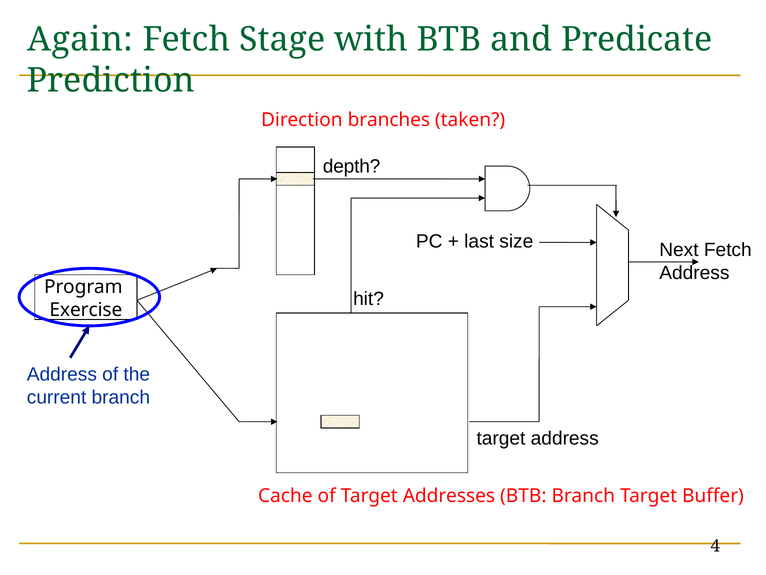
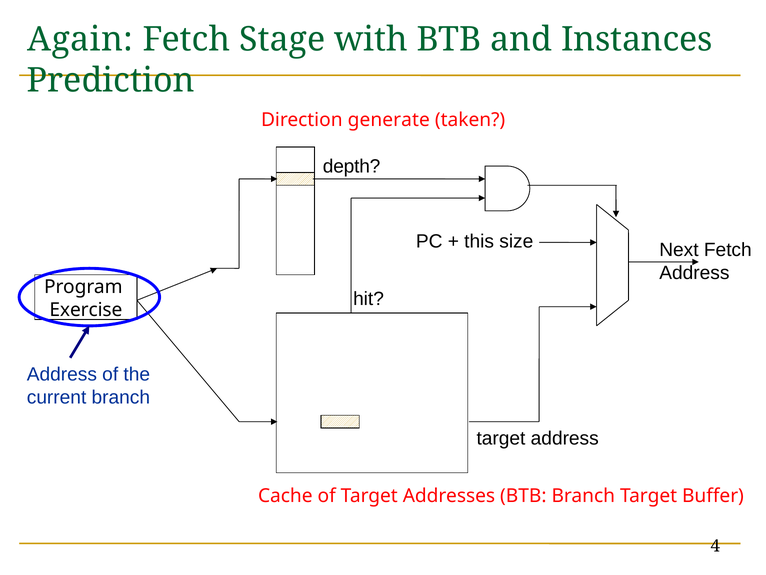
Predicate: Predicate -> Instances
branches: branches -> generate
last: last -> this
